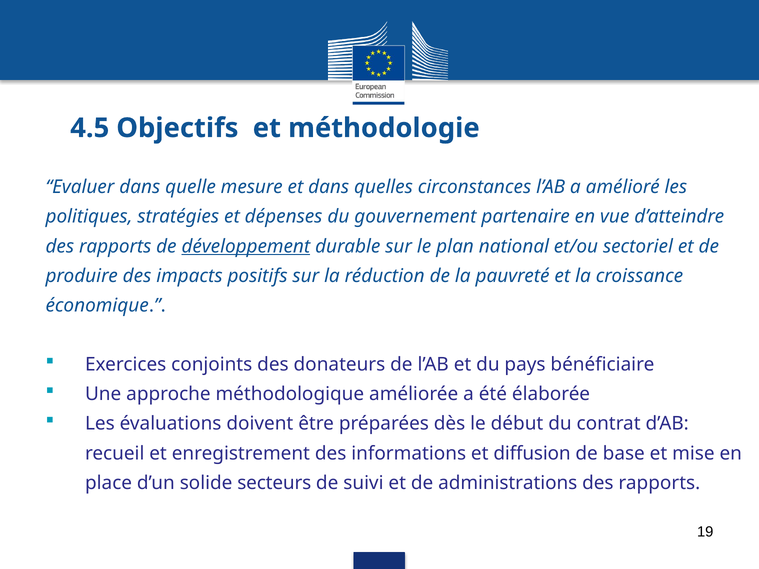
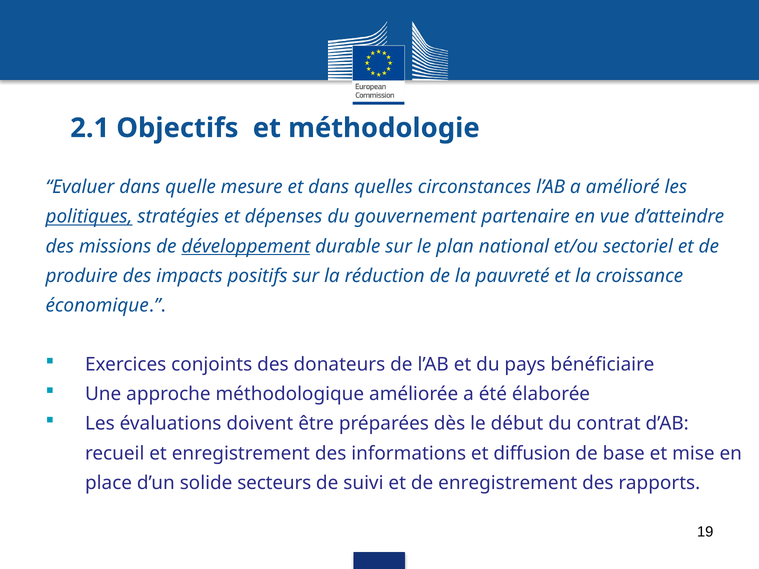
4.5: 4.5 -> 2.1
politiques underline: none -> present
rapports at (115, 246): rapports -> missions
de administrations: administrations -> enregistrement
